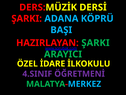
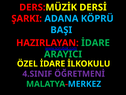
ŞARKI at (95, 43): ŞARKI -> İDARE
